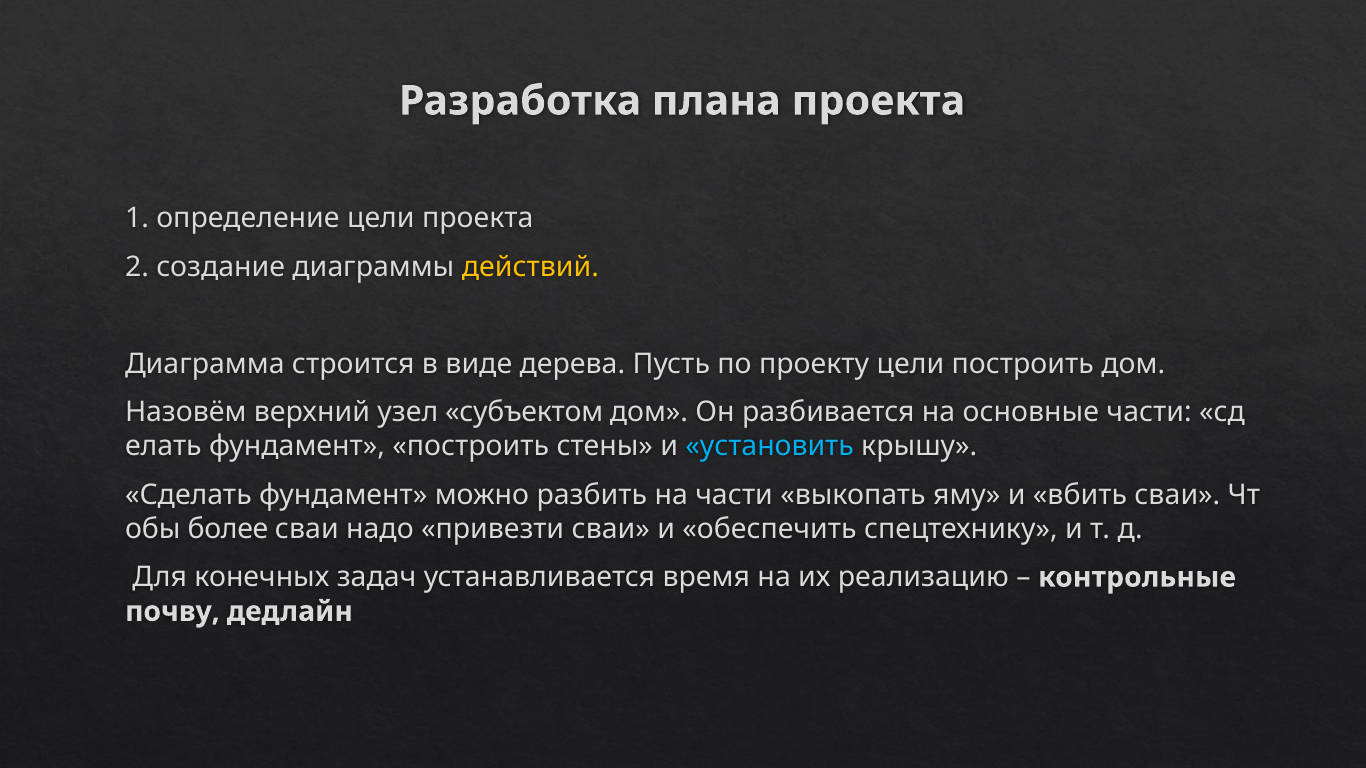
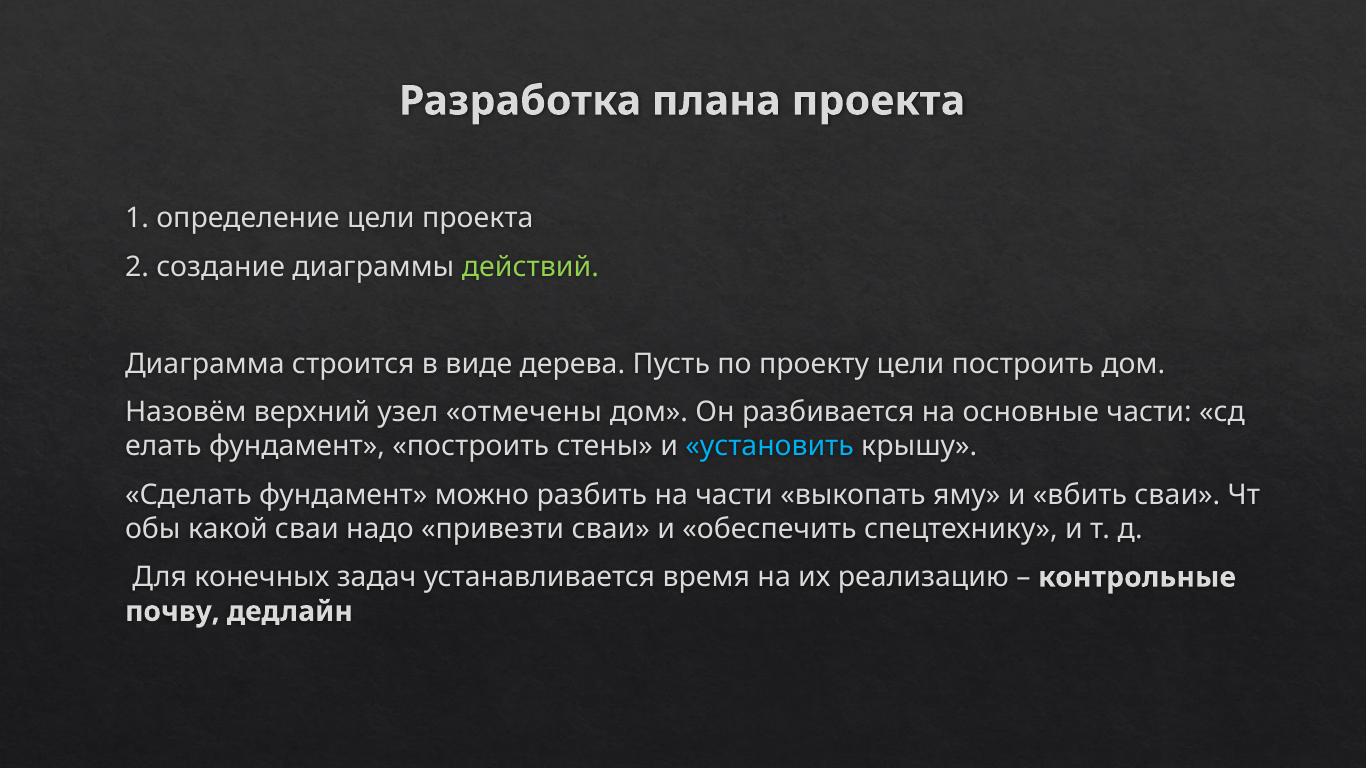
действий colour: yellow -> light green
субъектом: субъектом -> отмечены
более: более -> какой
